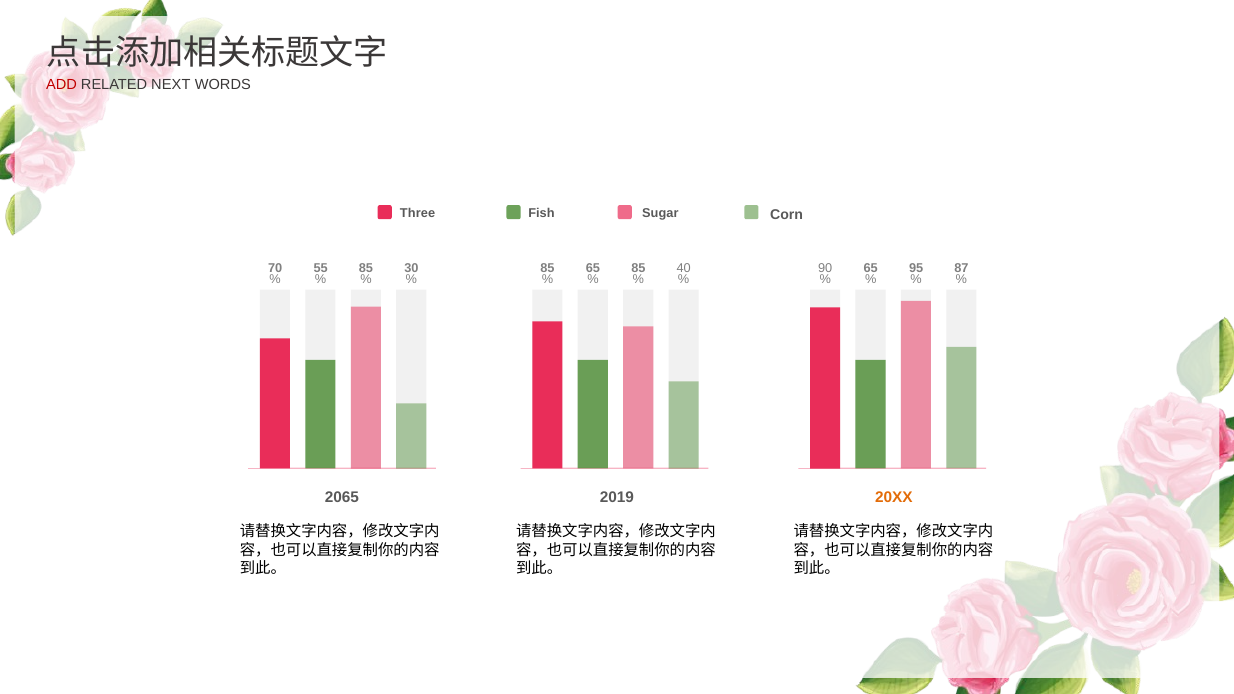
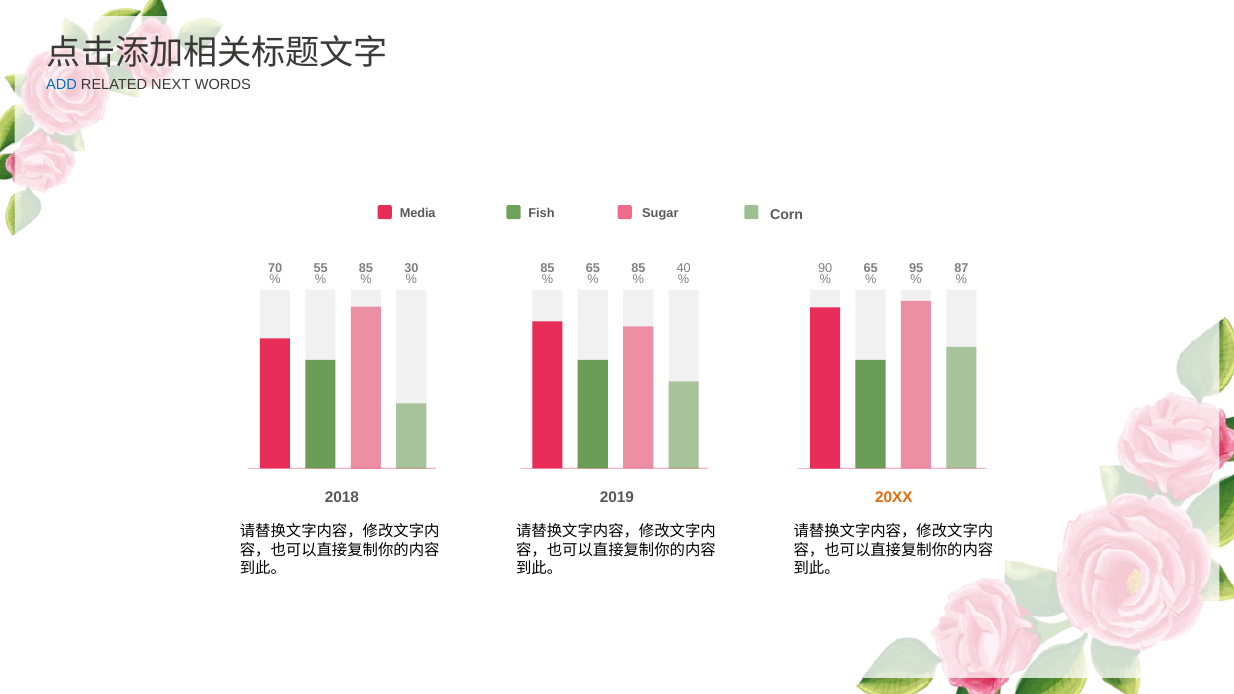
ADD colour: red -> blue
Three: Three -> Media
2065: 2065 -> 2018
